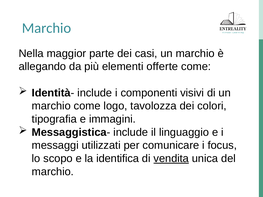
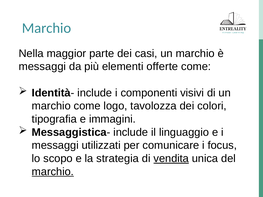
allegando at (42, 67): allegando -> messaggi
identifica: identifica -> strategia
marchio at (53, 172) underline: none -> present
